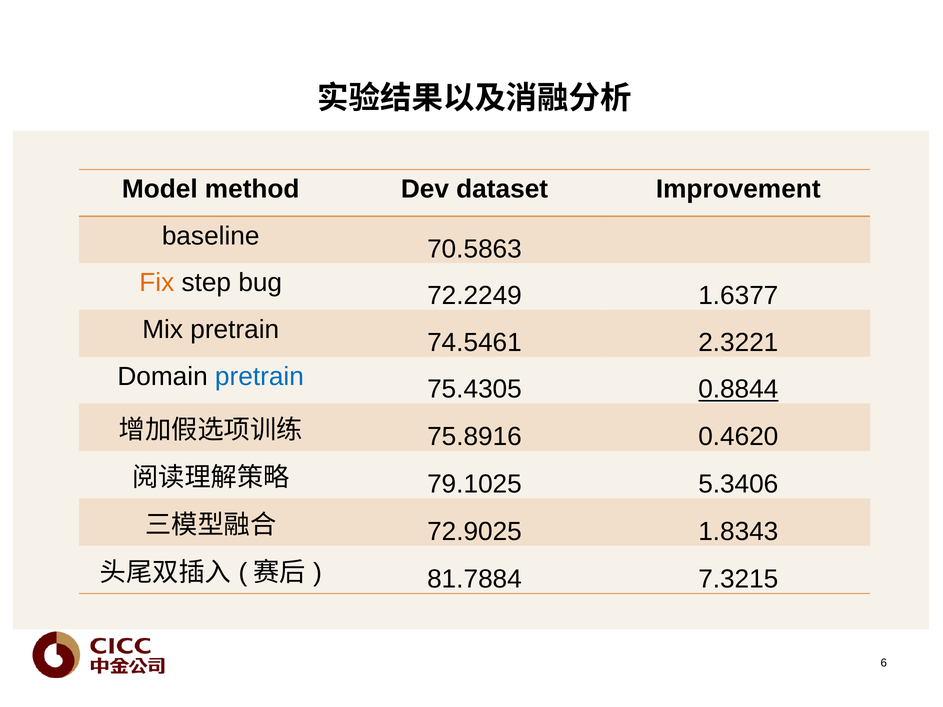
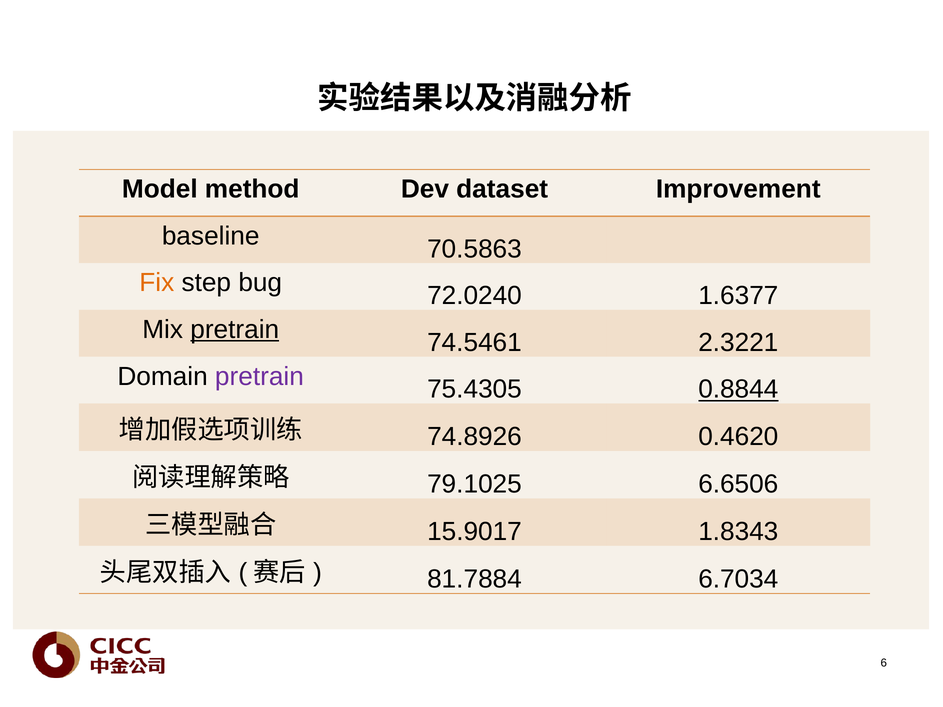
72.2249: 72.2249 -> 72.0240
pretrain at (235, 330) underline: none -> present
pretrain at (259, 377) colour: blue -> purple
75.8916: 75.8916 -> 74.8926
5.3406: 5.3406 -> 6.6506
72.9025: 72.9025 -> 15.9017
7.3215: 7.3215 -> 6.7034
